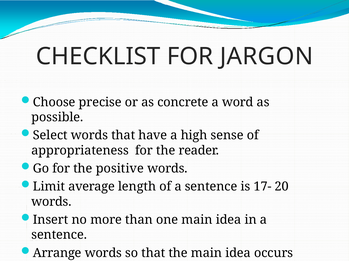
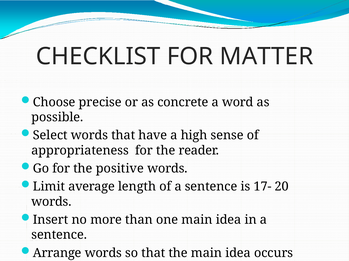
JARGON: JARGON -> MATTER
